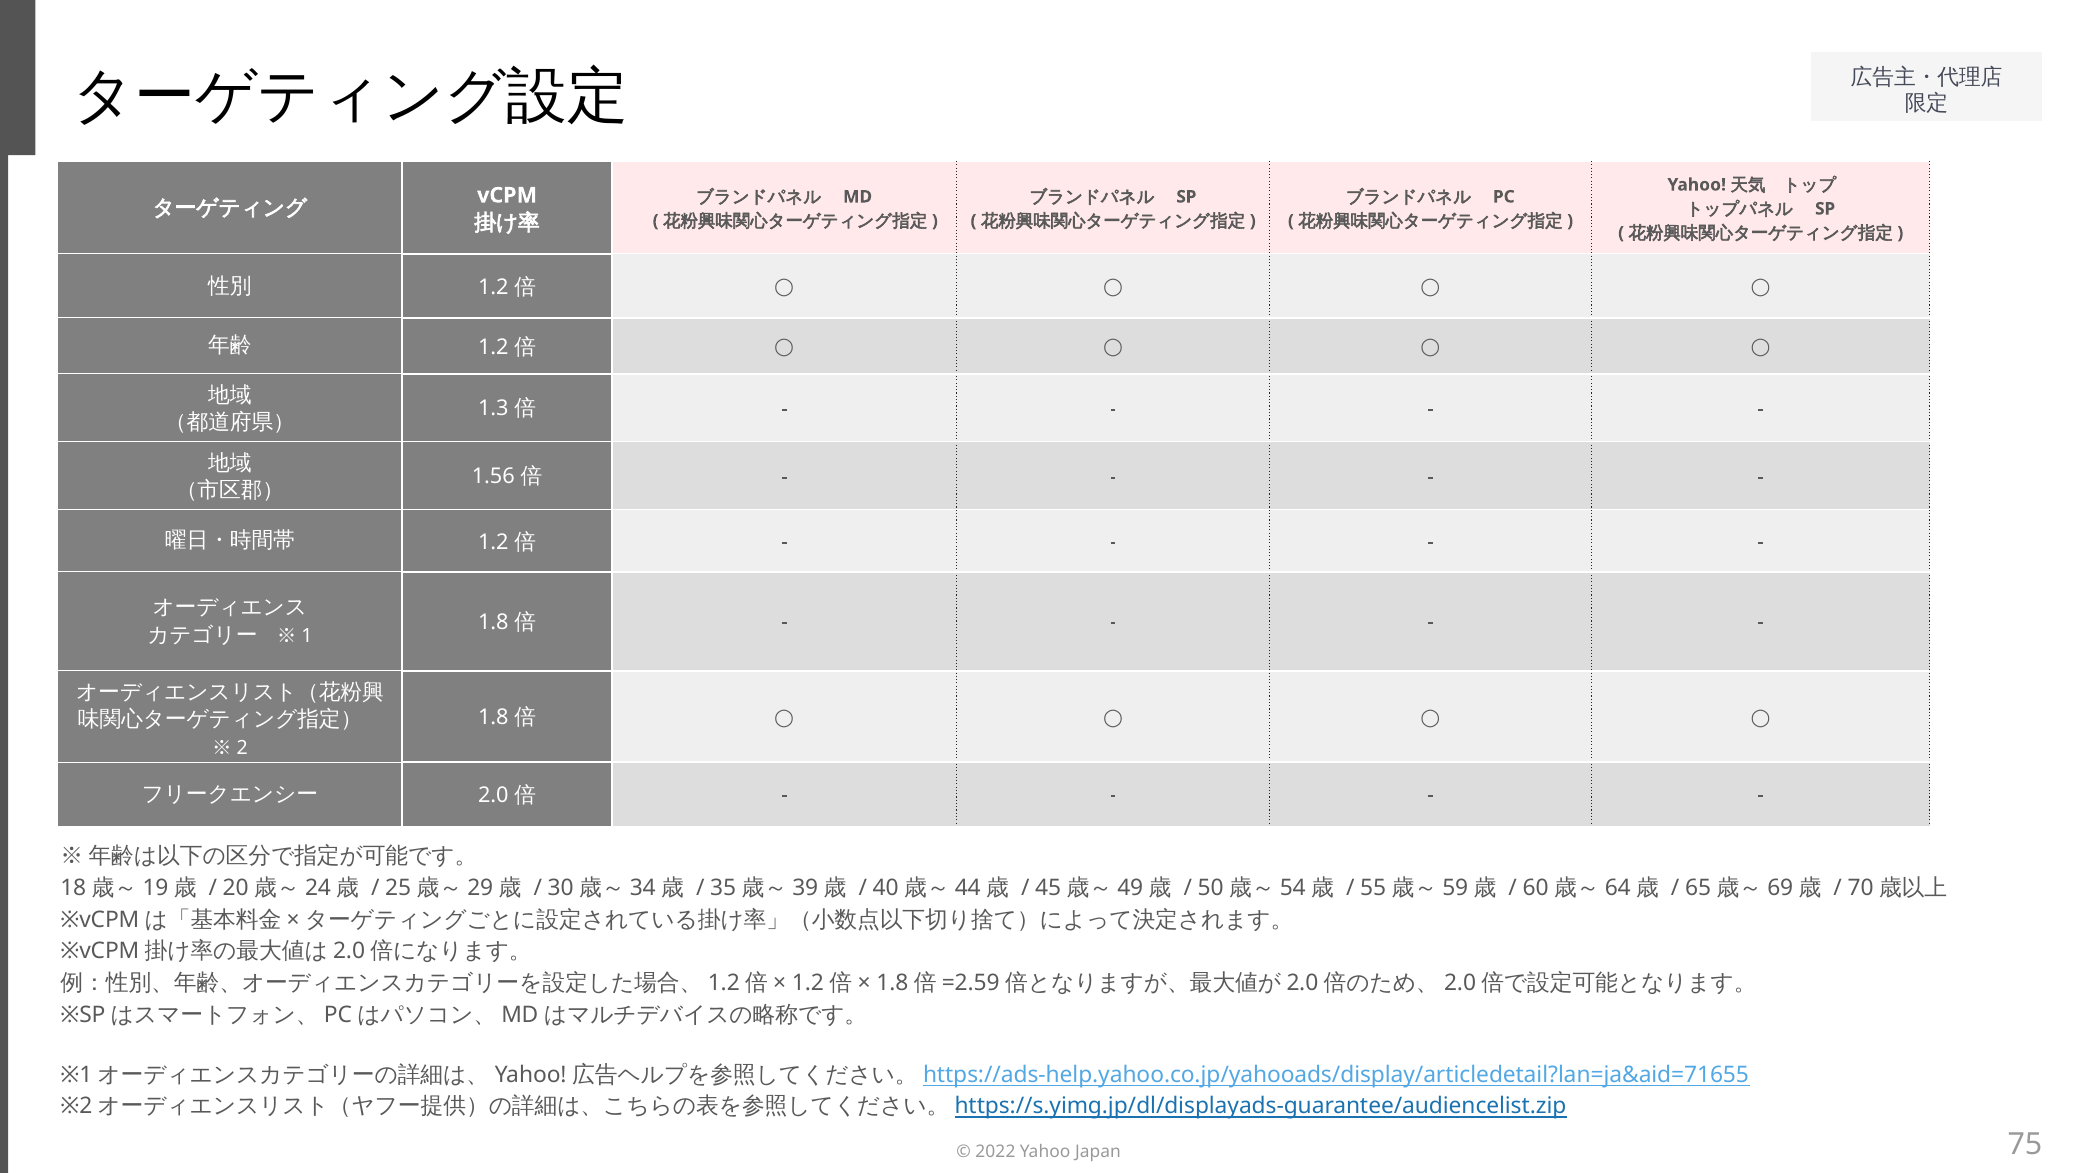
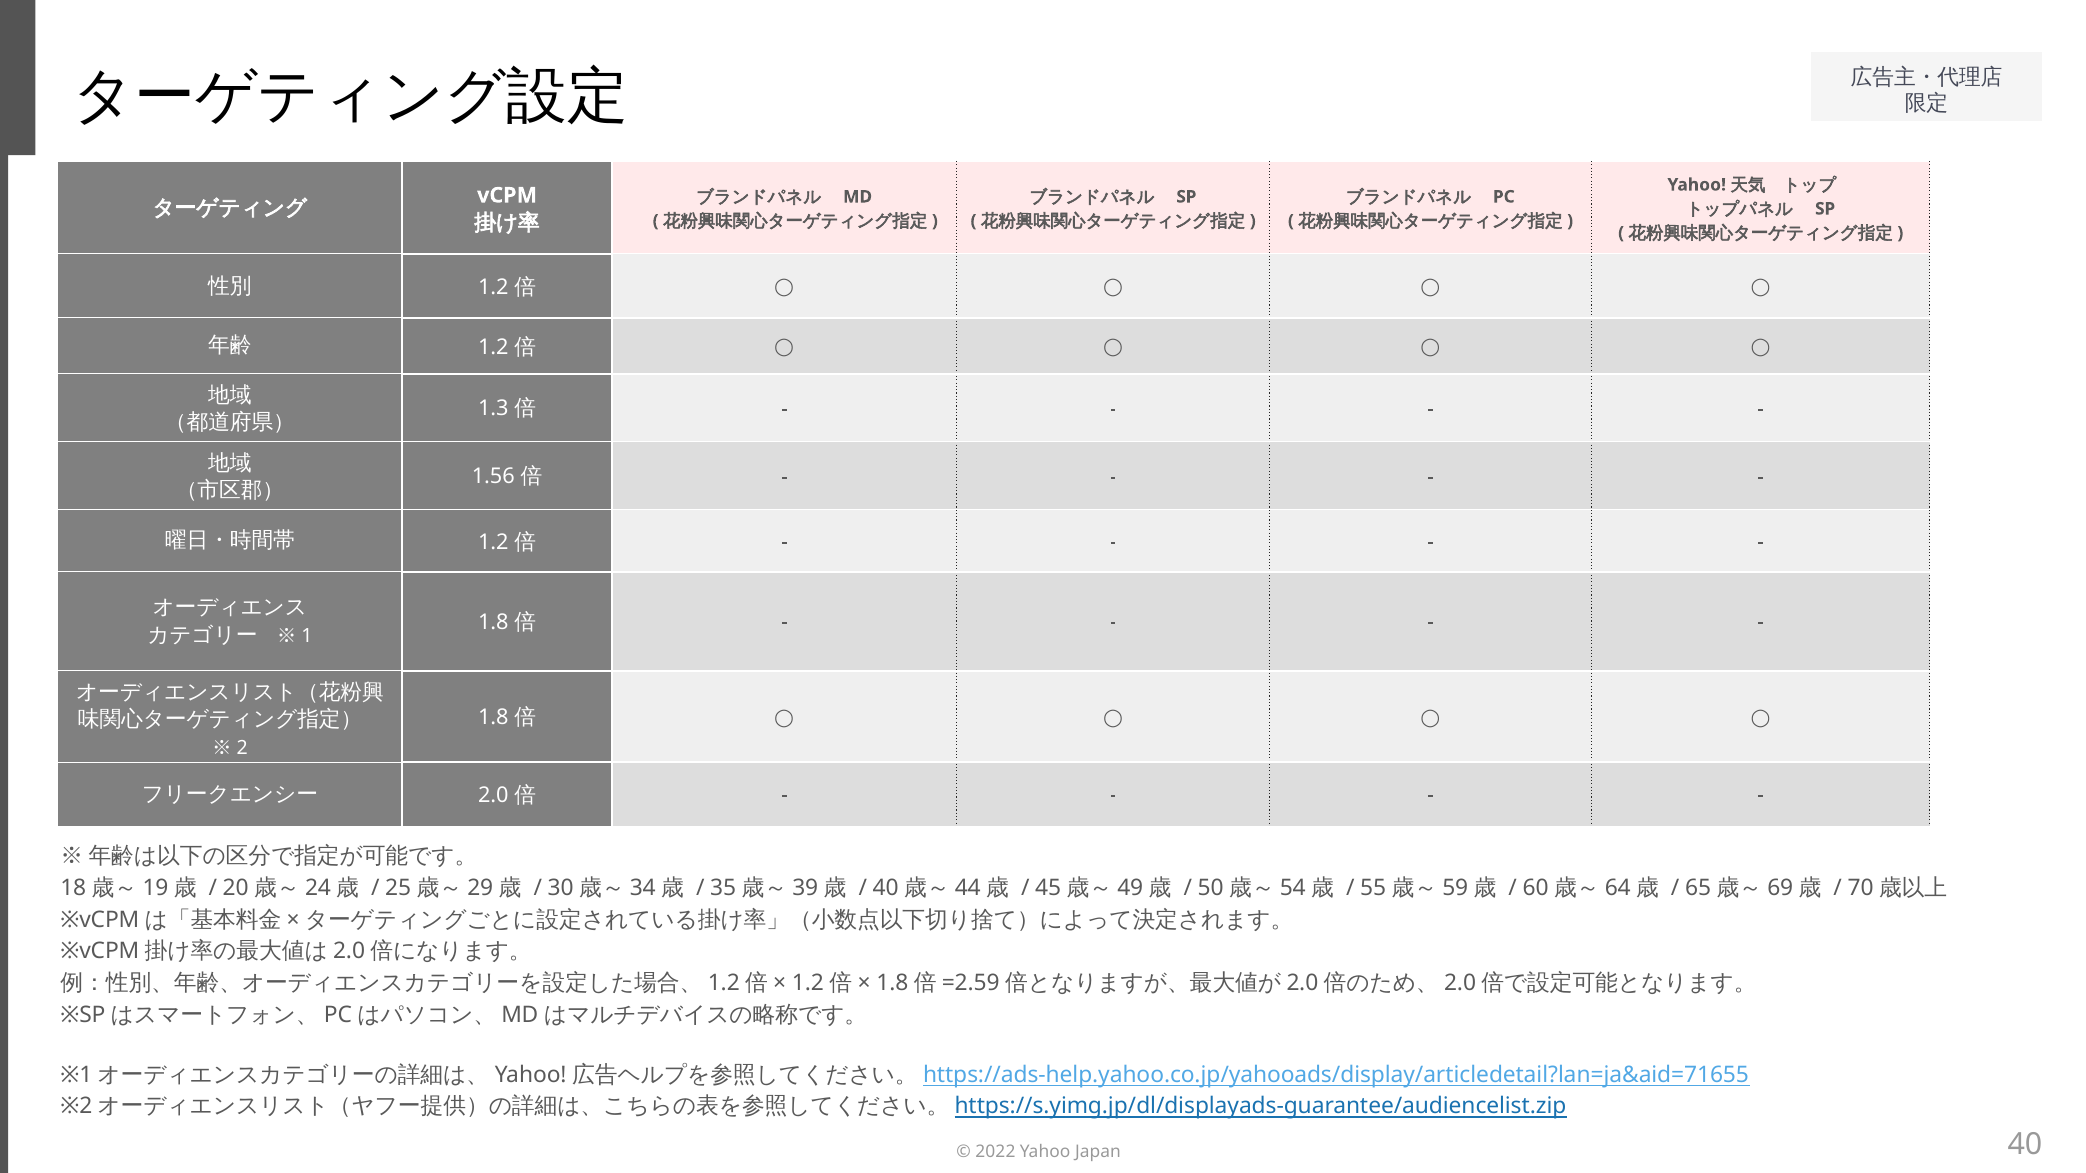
75: 75 -> 40
